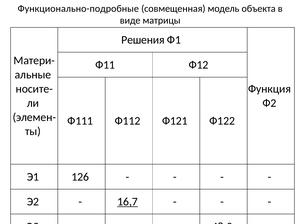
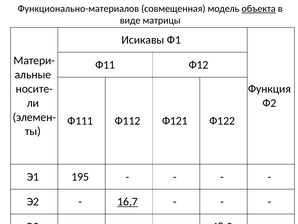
Функционально-подробные: Функционально-подробные -> Функционально-материалов
объекта underline: none -> present
Решения: Решения -> Исикавы
126: 126 -> 195
